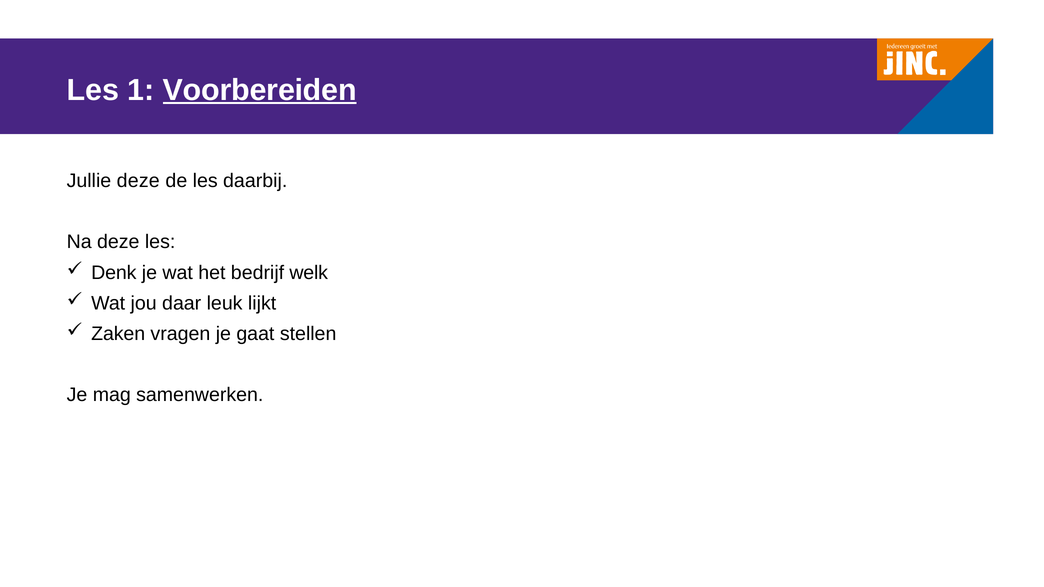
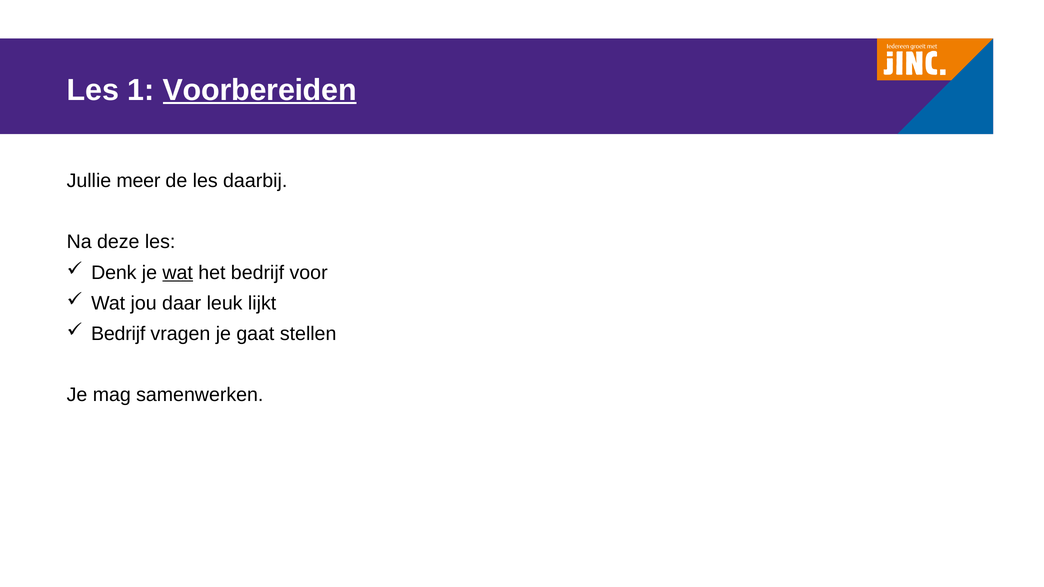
Jullie deze: deze -> meer
wat at (178, 273) underline: none -> present
welk: welk -> voor
Zaken at (118, 334): Zaken -> Bedrijf
